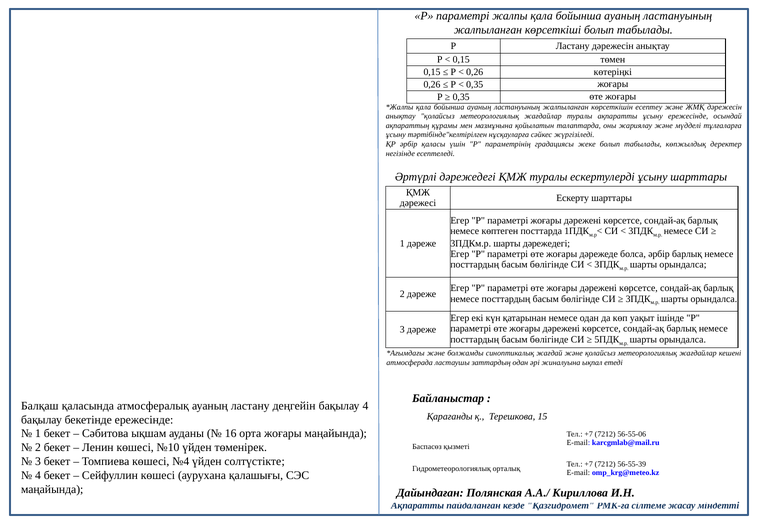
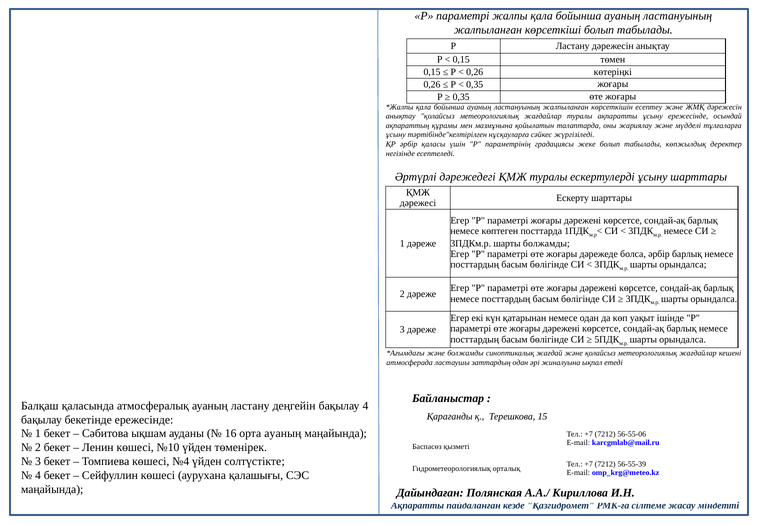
шарты дәрежедегі: дәрежедегі -> болжамды
орта жоғары: жоғары -> ауаның
